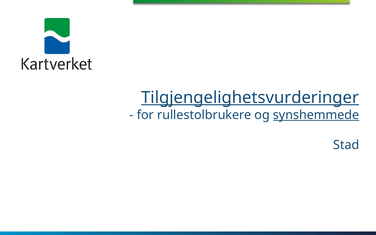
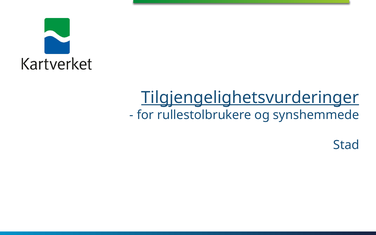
synshemmede underline: present -> none
